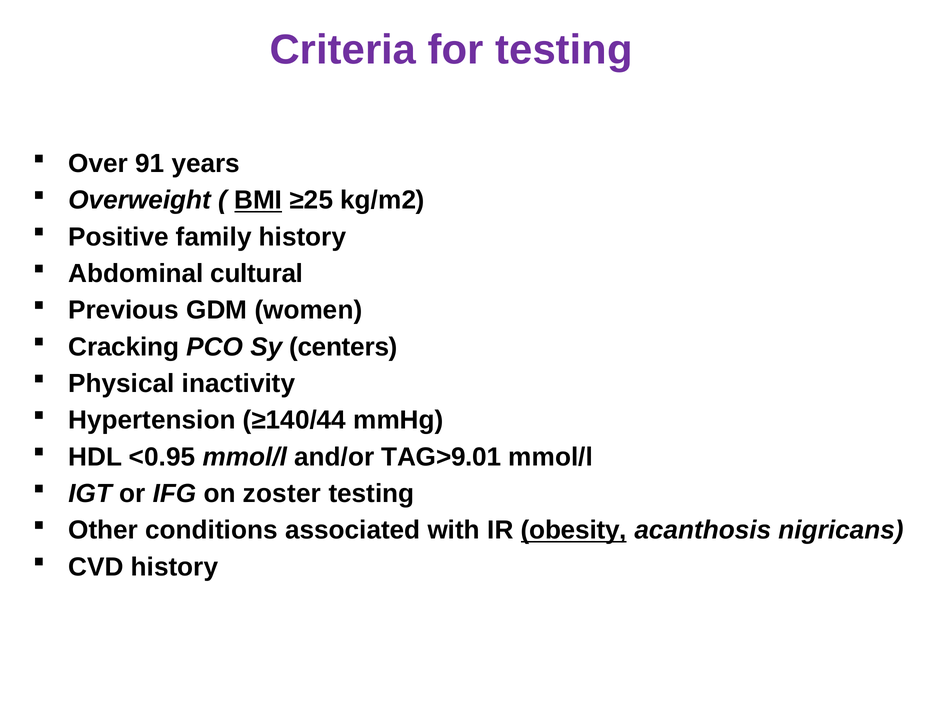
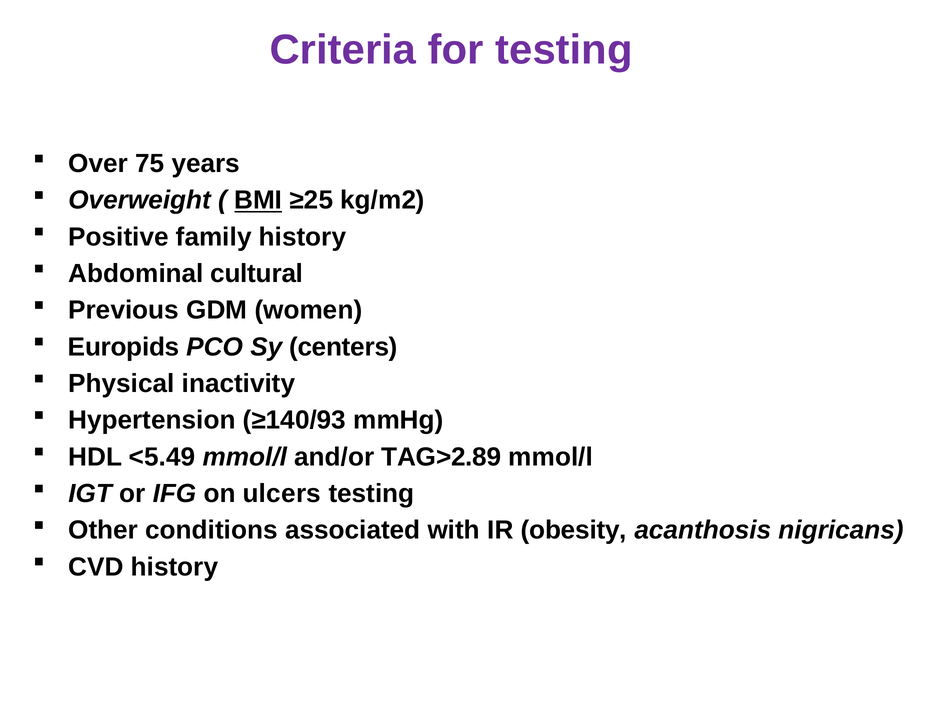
91: 91 -> 75
Cracking: Cracking -> Europids
≥140/44: ≥140/44 -> ≥140/93
<0.95: <0.95 -> <5.49
TAG>9.01: TAG>9.01 -> TAG>2.89
zoster: zoster -> ulcers
obesity underline: present -> none
